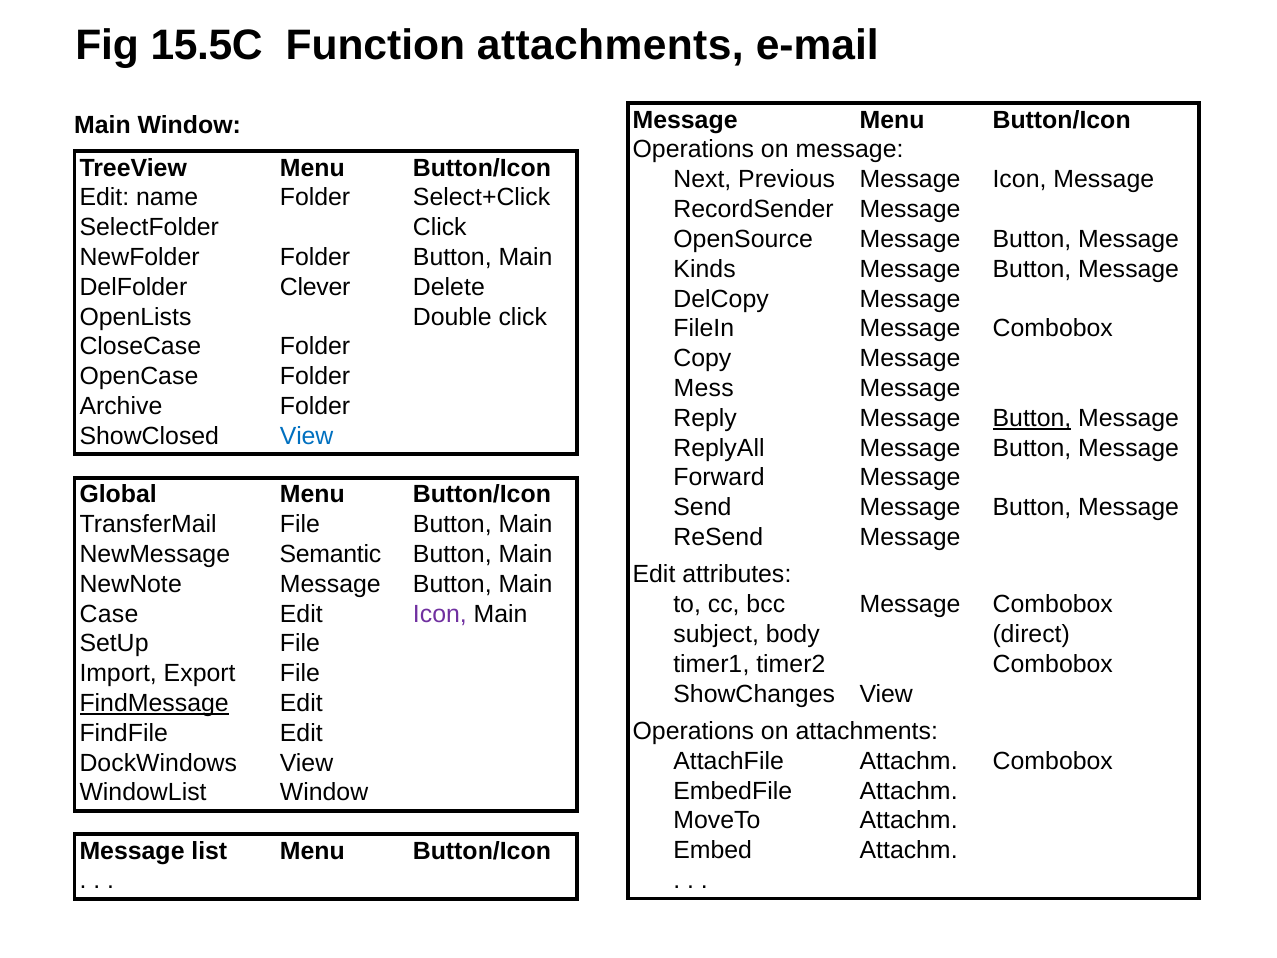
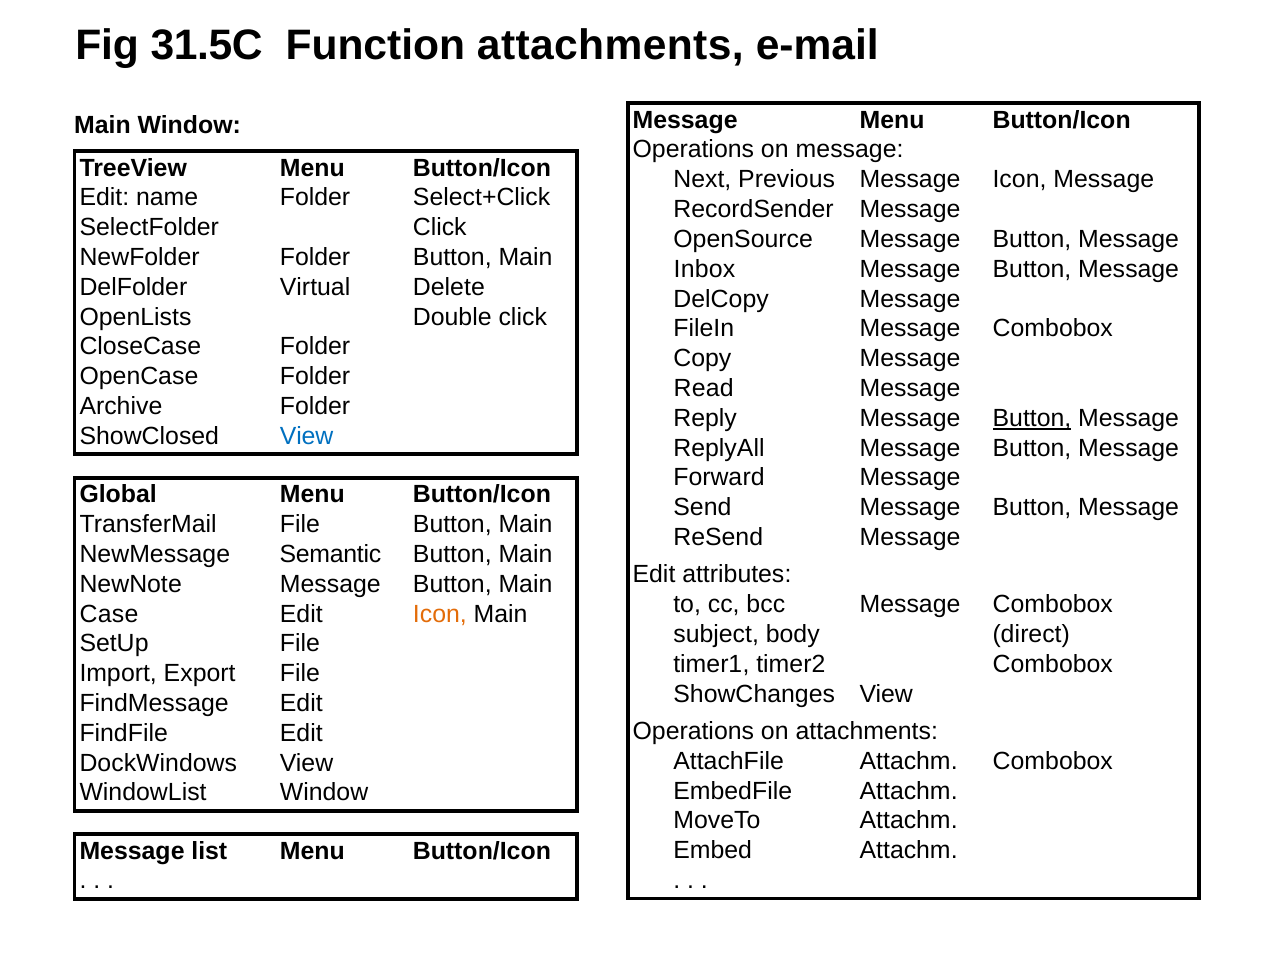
15.5C: 15.5C -> 31.5C
Kinds: Kinds -> Inbox
Clever: Clever -> Virtual
Mess: Mess -> Read
Icon at (440, 614) colour: purple -> orange
FindMessage underline: present -> none
